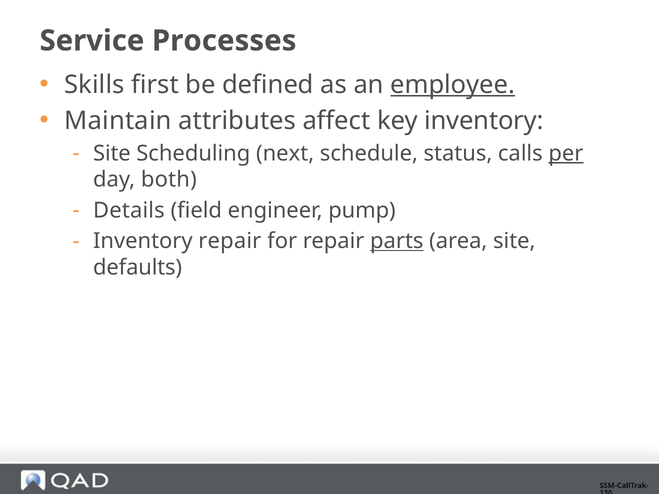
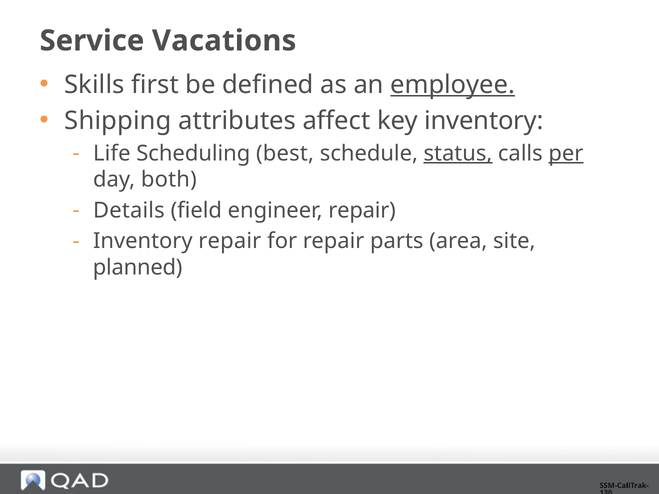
Processes: Processes -> Vacations
Maintain: Maintain -> Shipping
Site at (112, 153): Site -> Life
next: next -> best
status underline: none -> present
engineer pump: pump -> repair
parts underline: present -> none
defaults: defaults -> planned
